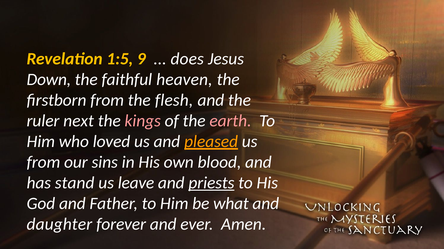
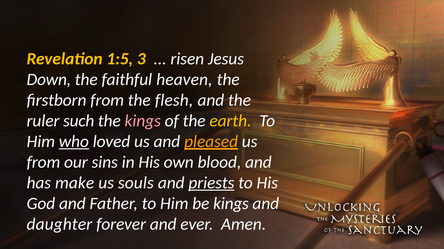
9: 9 -> 3
does: does -> risen
next: next -> such
earth colour: pink -> yellow
who underline: none -> present
stand: stand -> make
leave: leave -> souls
be what: what -> kings
